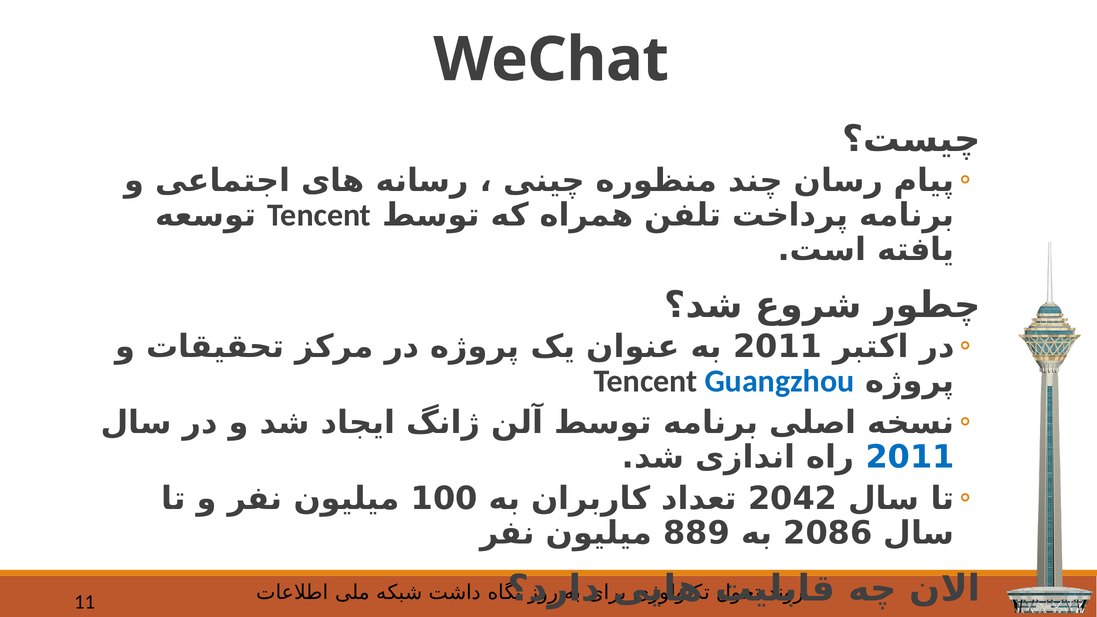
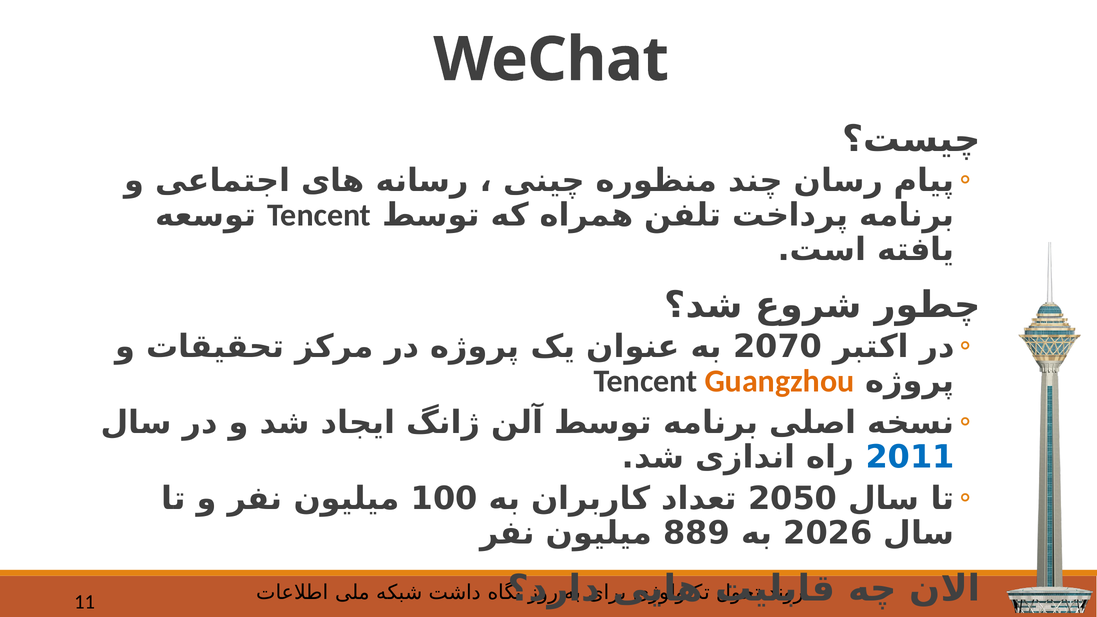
2011 at (778, 347): 2011 -> 2070
Guangzhou colour: blue -> orange
2042: 2042 -> 2050
2086: 2086 -> 2026
